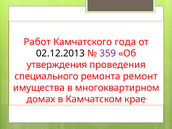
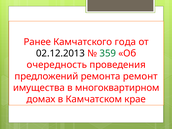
Работ: Работ -> Ранее
359 colour: purple -> green
утверждения: утверждения -> очередность
специального: специального -> предложений
